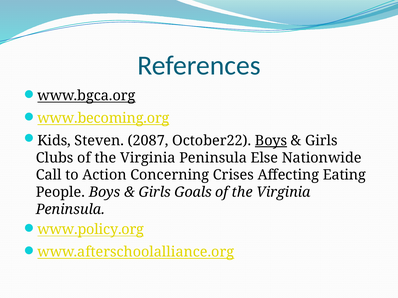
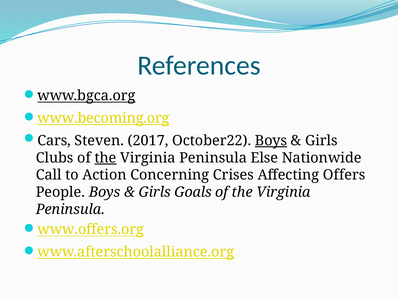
Kids: Kids -> Cars
2087: 2087 -> 2017
the at (105, 158) underline: none -> present
Eating: Eating -> Offers
www.policy.org: www.policy.org -> www.offers.org
